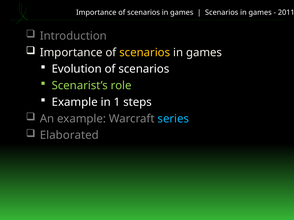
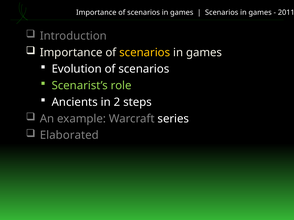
Example at (75, 102): Example -> Ancients
1: 1 -> 2
series colour: light blue -> white
